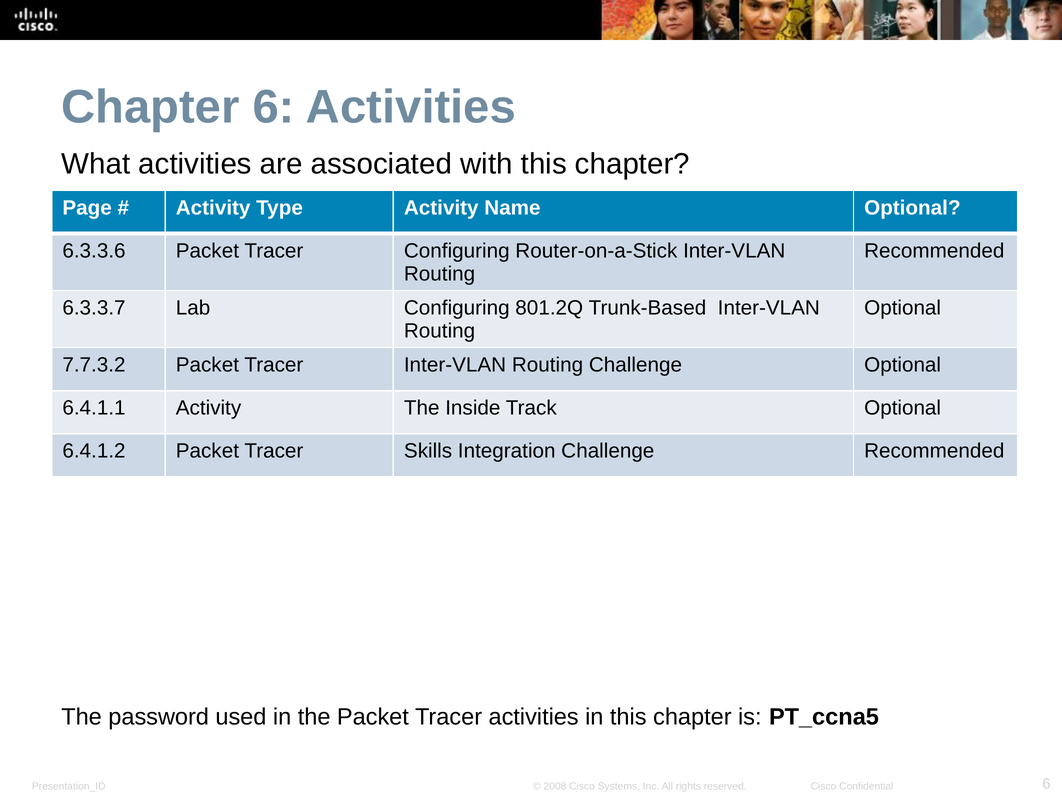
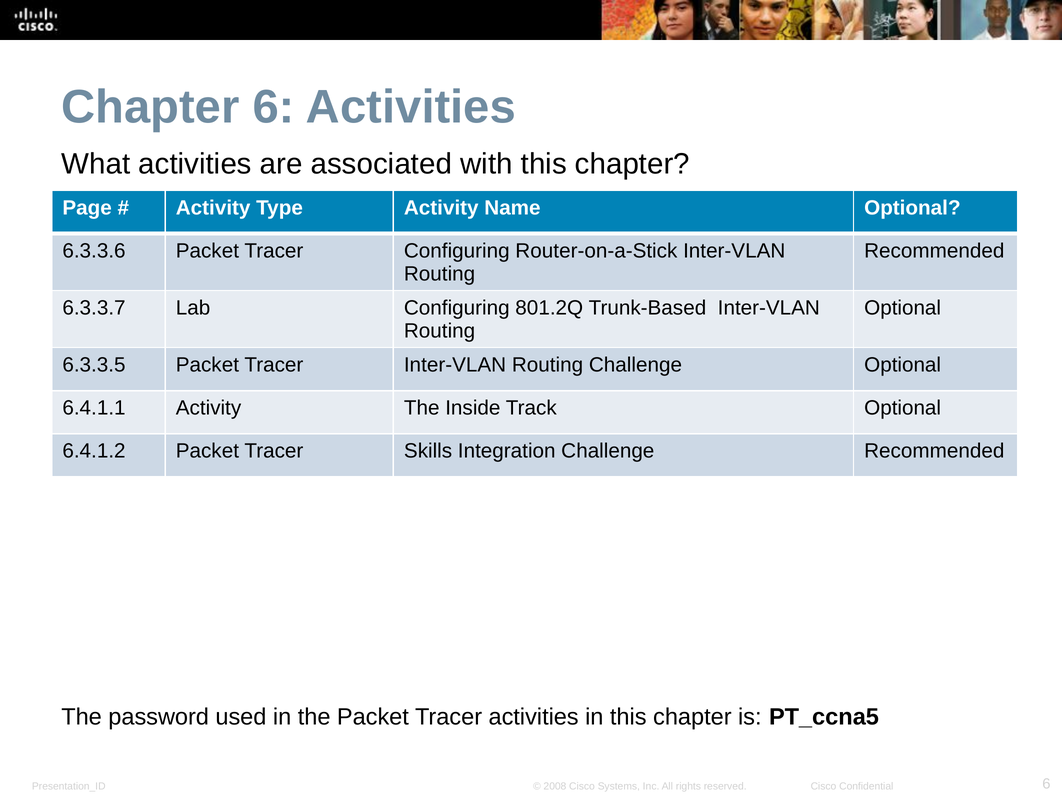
7.7.3.2: 7.7.3.2 -> 6.3.3.5
